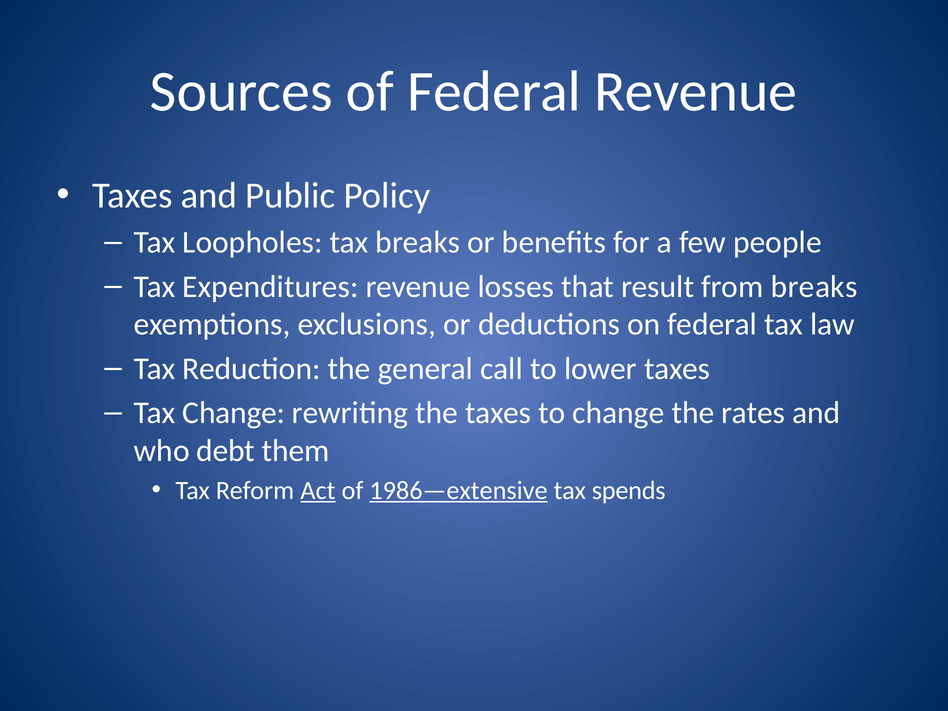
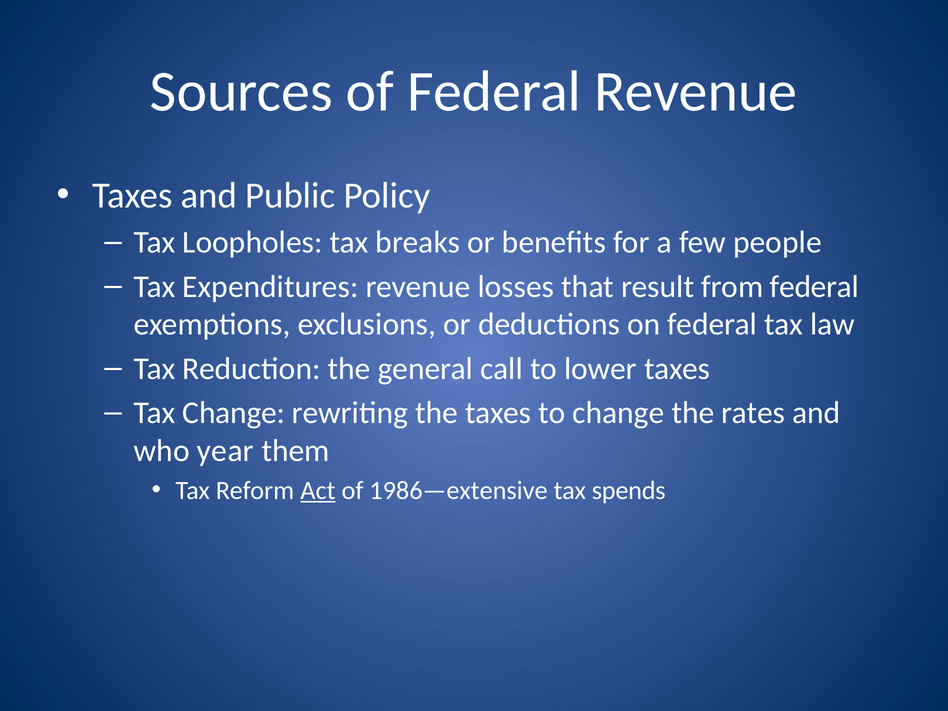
from breaks: breaks -> federal
debt: debt -> year
1986—extensive underline: present -> none
